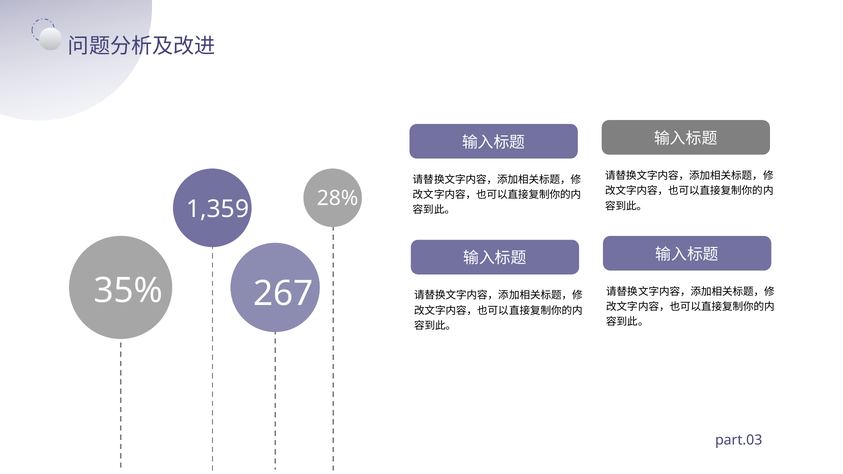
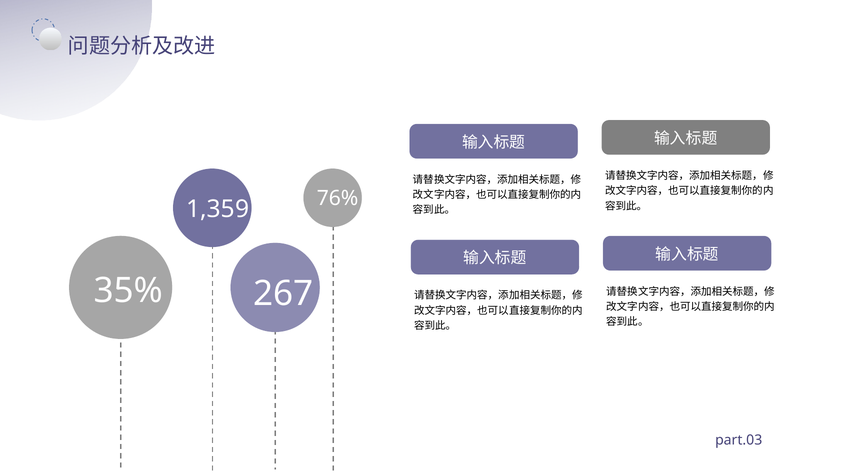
28%: 28% -> 76%
